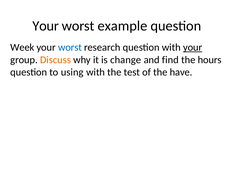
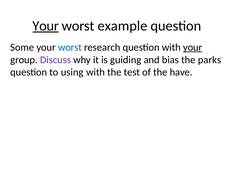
Your at (46, 26) underline: none -> present
Week: Week -> Some
Discuss colour: orange -> purple
change: change -> guiding
find: find -> bias
hours: hours -> parks
